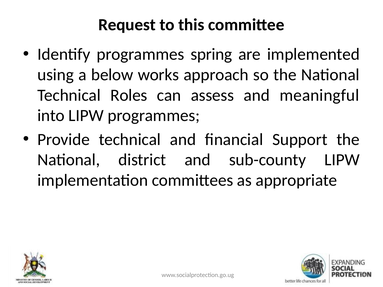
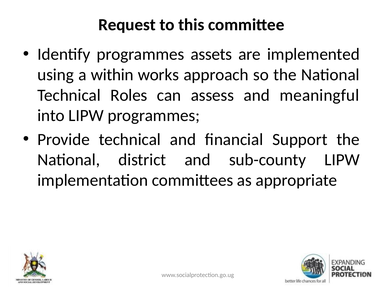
spring: spring -> assets
below: below -> within
